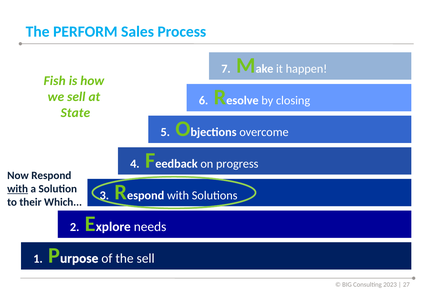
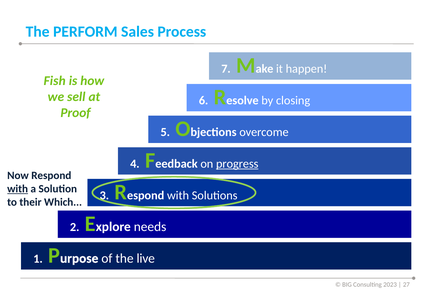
State: State -> Proof
progress underline: none -> present
the sell: sell -> live
